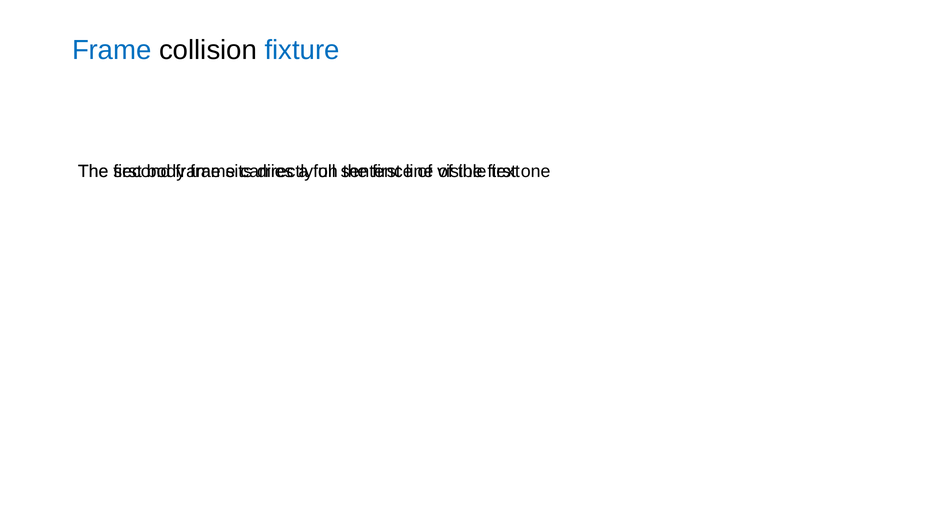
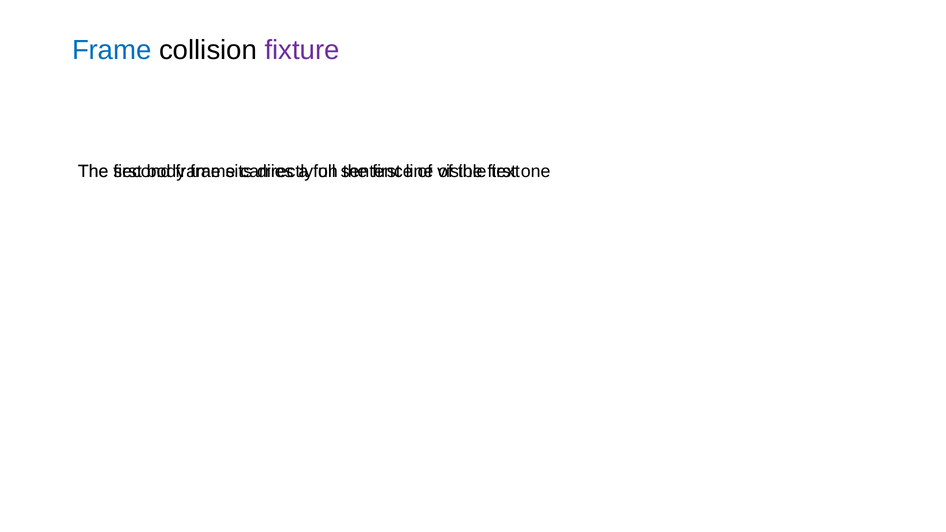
fixture colour: blue -> purple
